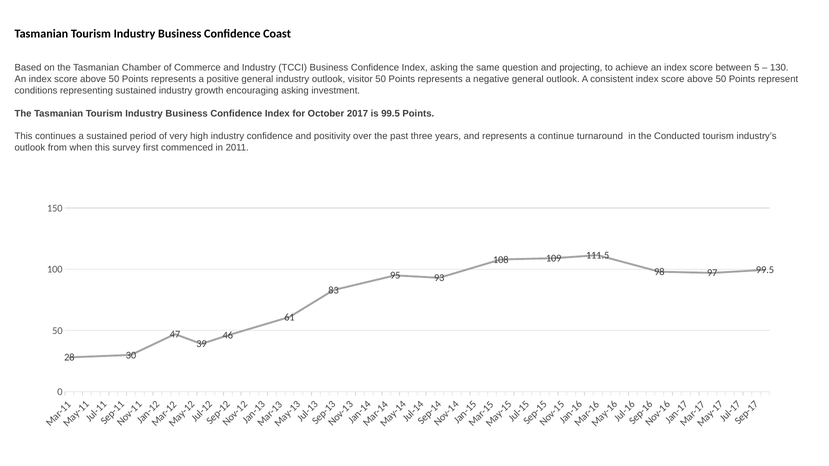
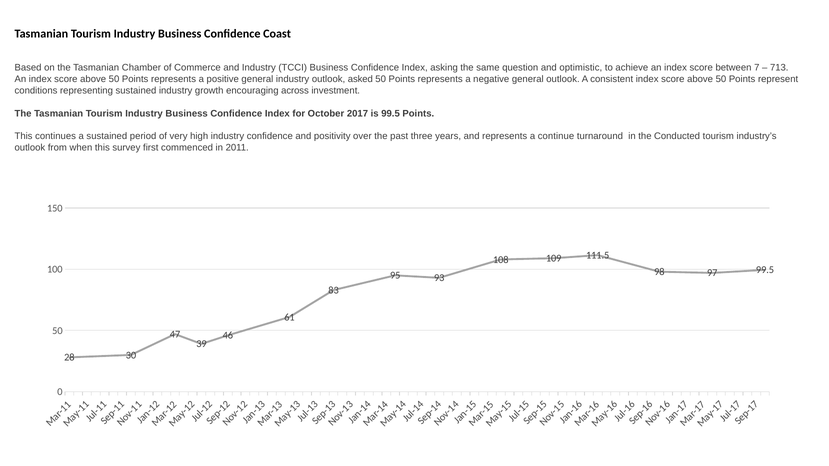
projecting: projecting -> optimistic
5: 5 -> 7
130: 130 -> 713
visitor: visitor -> asked
encouraging asking: asking -> across
